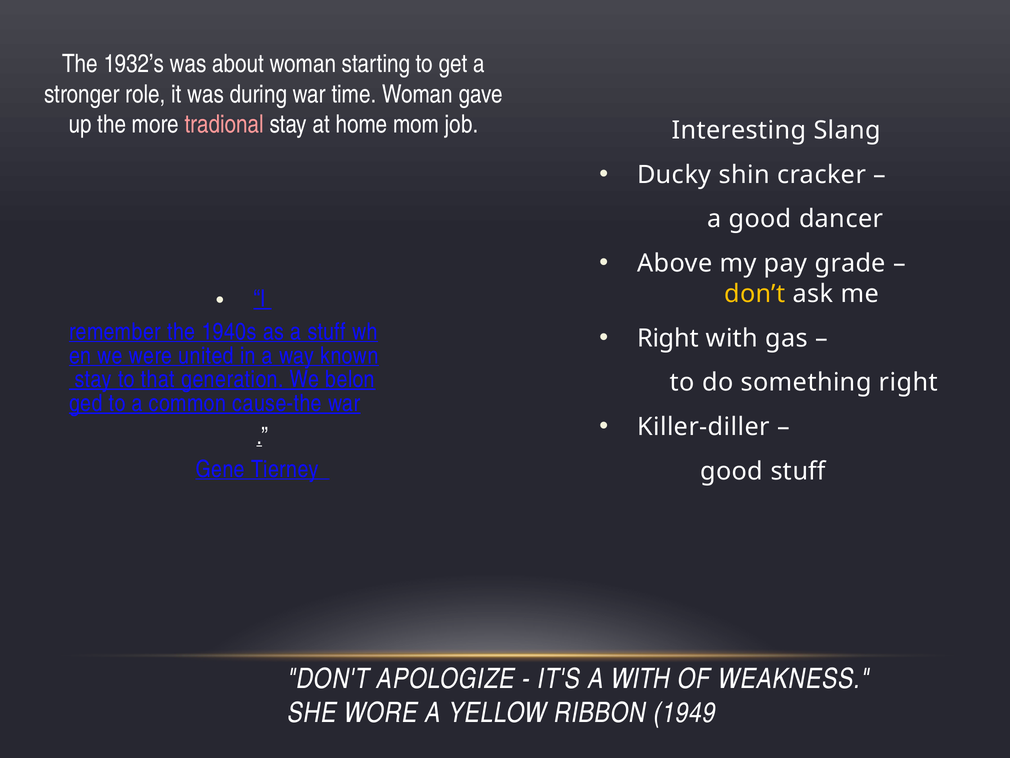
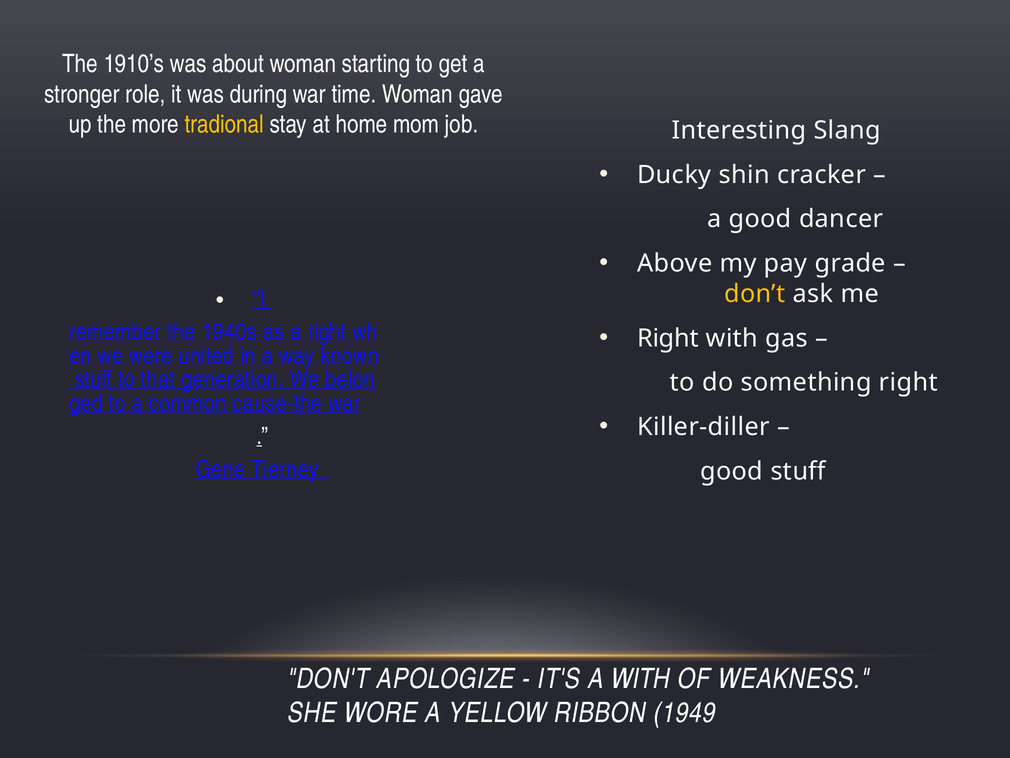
1932’s: 1932’s -> 1910’s
tradional colour: pink -> yellow
a stuff: stuff -> right
stay at (93, 379): stay -> stuff
